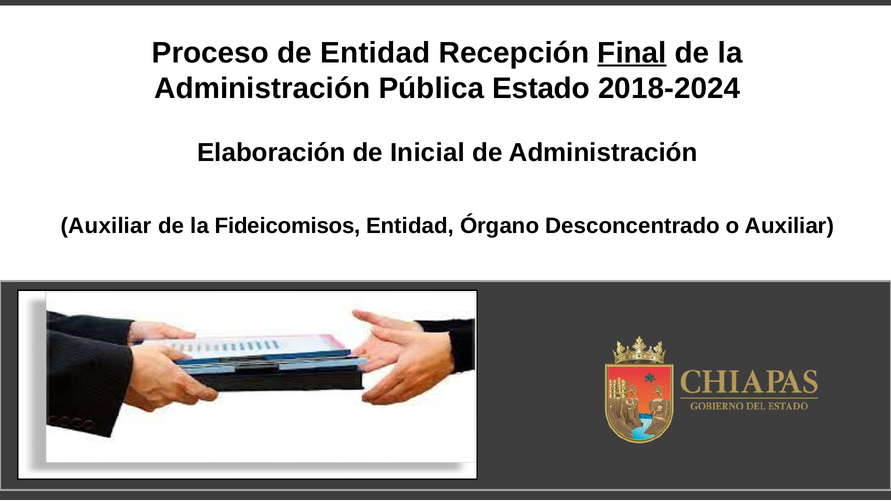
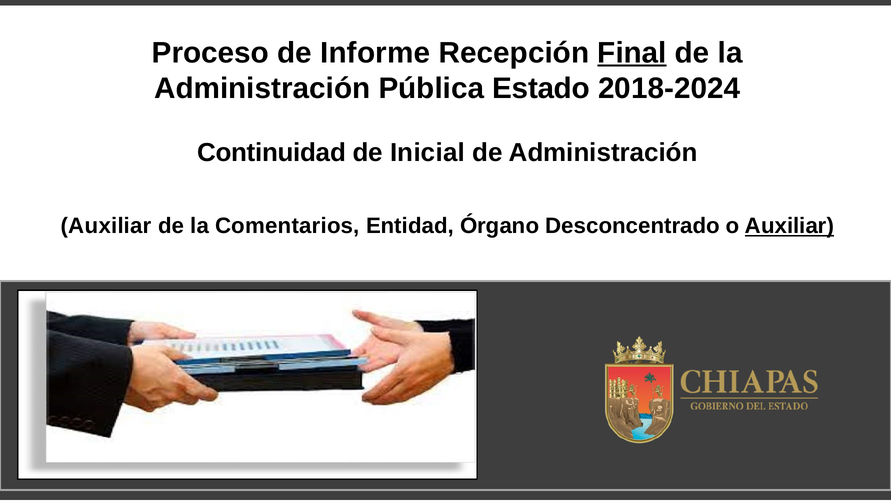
de Entidad: Entidad -> Informe
Elaboración: Elaboración -> Continuidad
Fideicomisos: Fideicomisos -> Comentarios
Auxiliar at (789, 226) underline: none -> present
